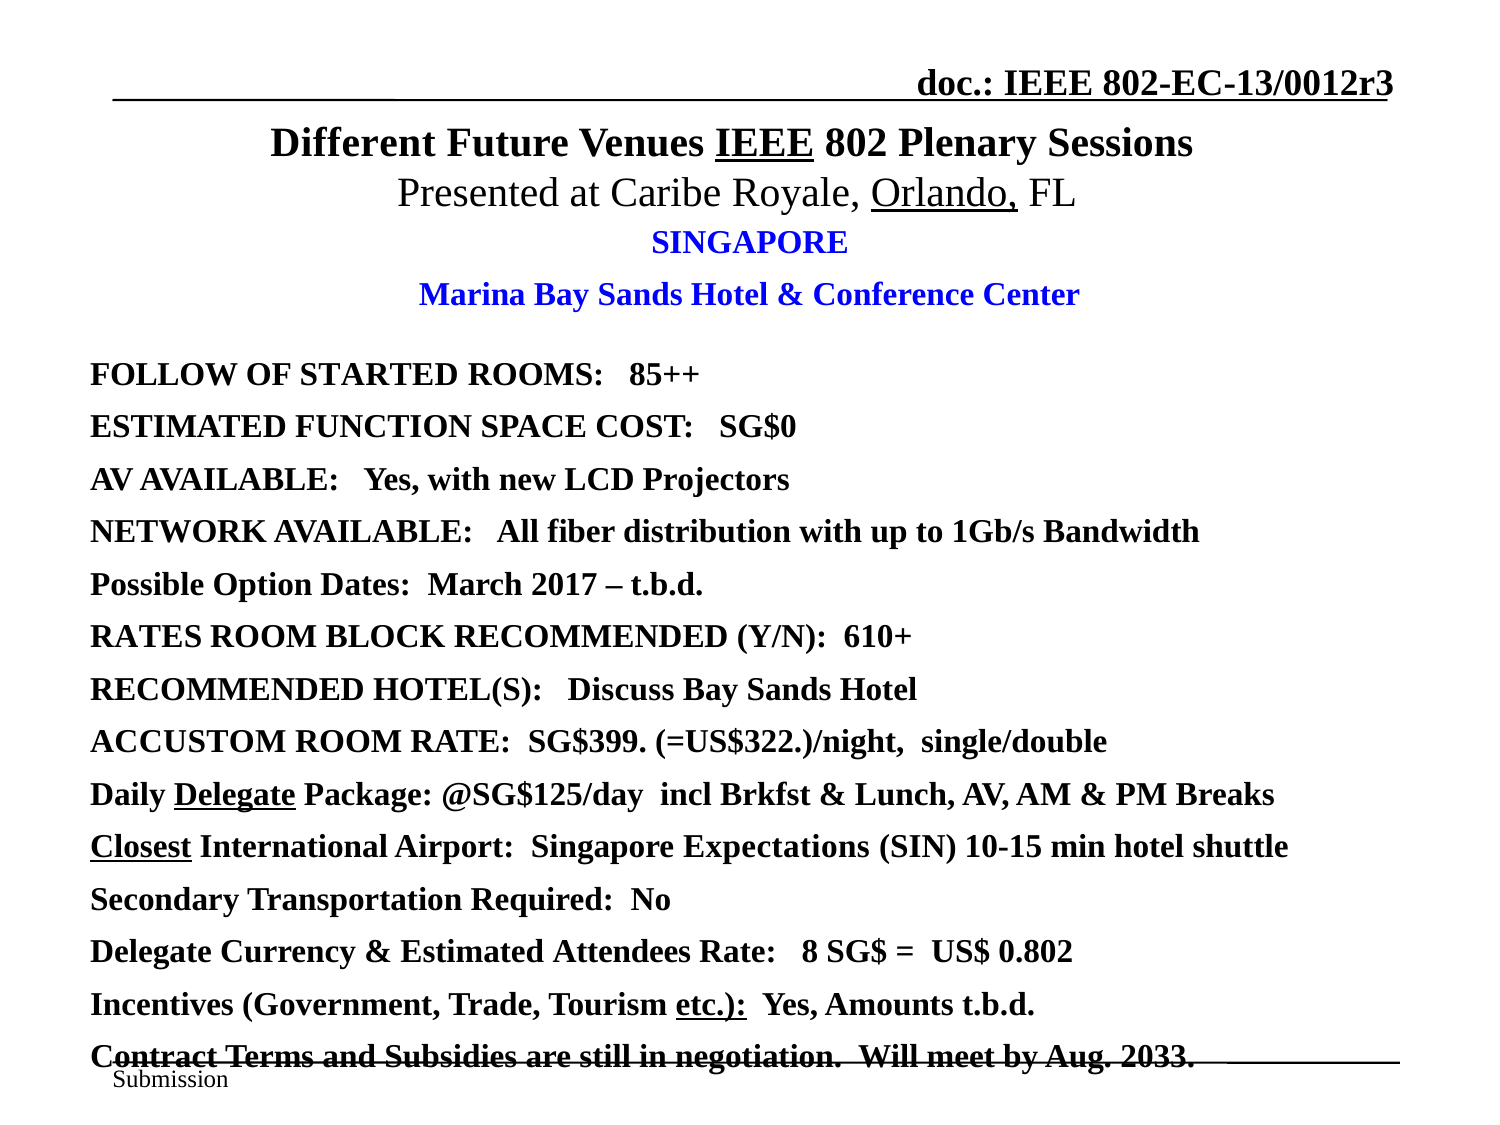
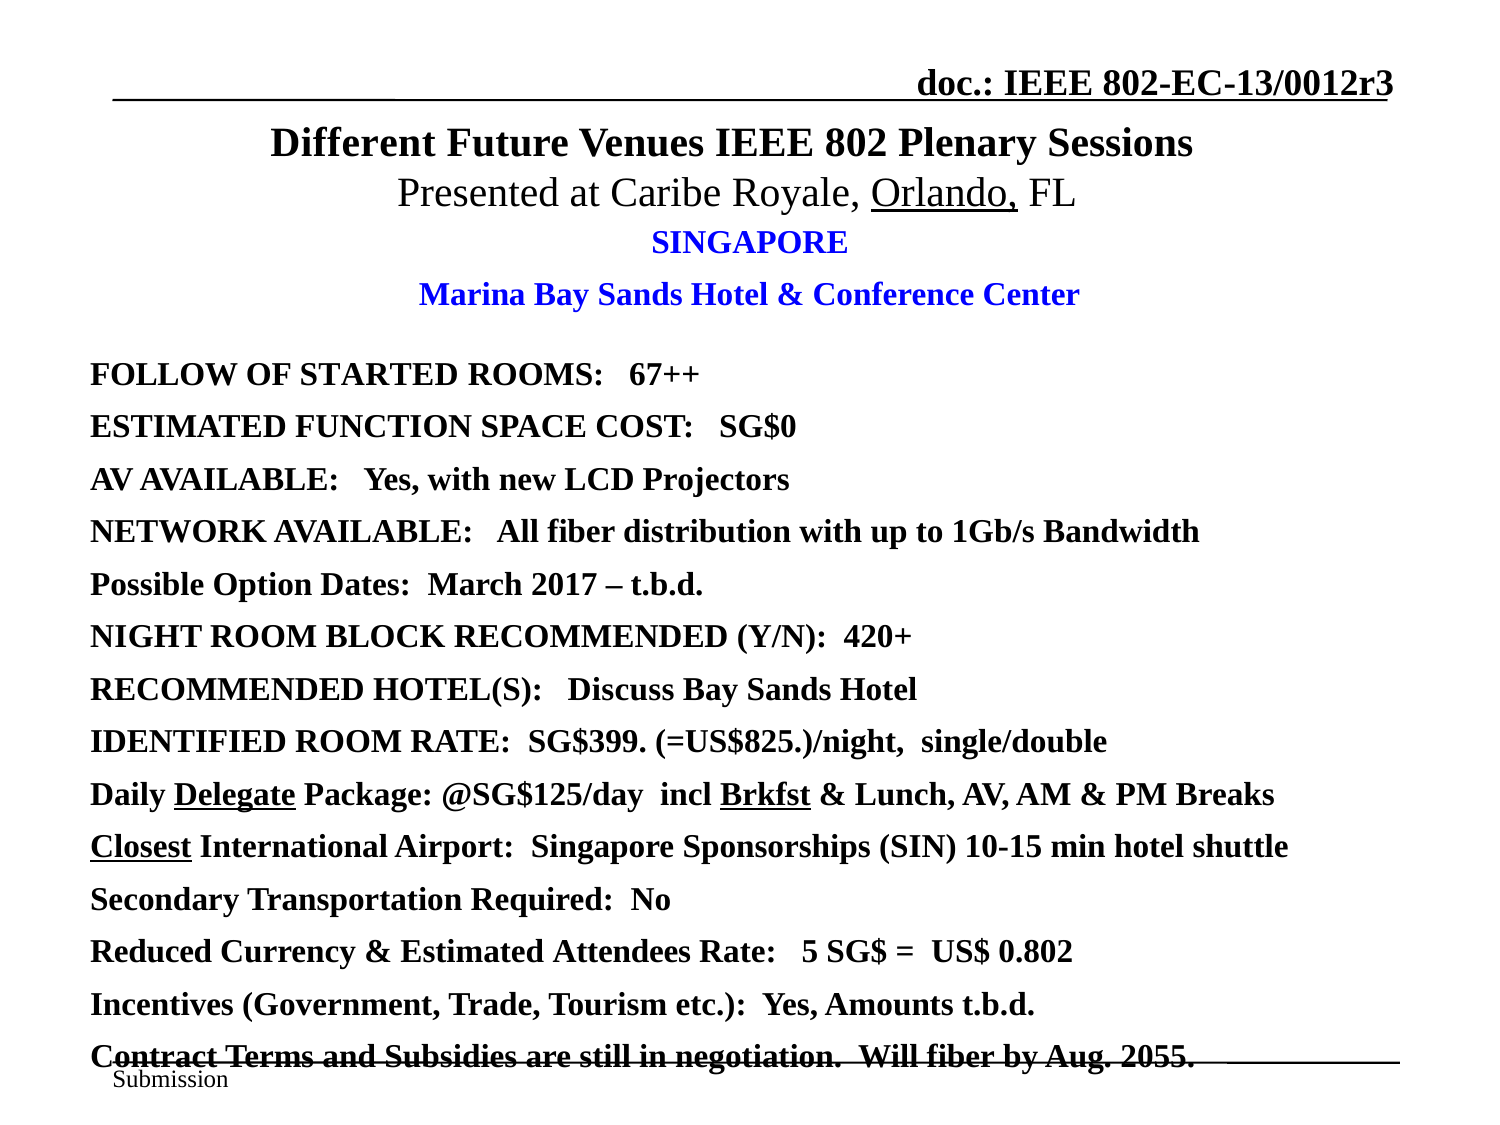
IEEE at (765, 143) underline: present -> none
85++: 85++ -> 67++
RATES: RATES -> NIGHT
610+: 610+ -> 420+
ACCUSTOM: ACCUSTOM -> IDENTIFIED
=US$322.)/night: =US$322.)/night -> =US$825.)/night
Brkfst underline: none -> present
Expectations: Expectations -> Sponsorships
Delegate at (151, 952): Delegate -> Reduced
8: 8 -> 5
etc underline: present -> none
Will meet: meet -> fiber
2033: 2033 -> 2055
